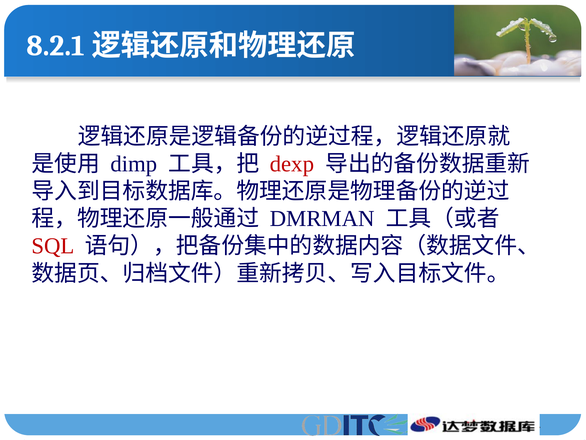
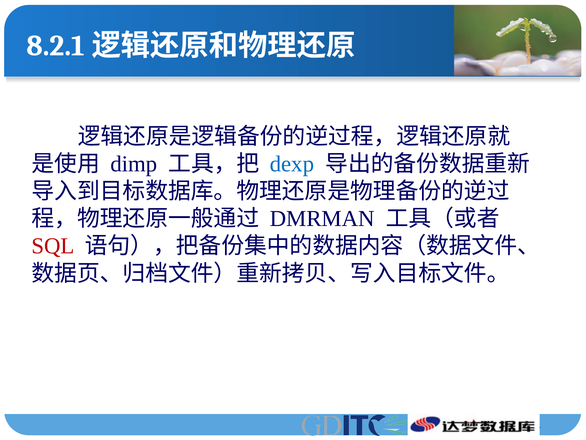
dexp colour: red -> blue
